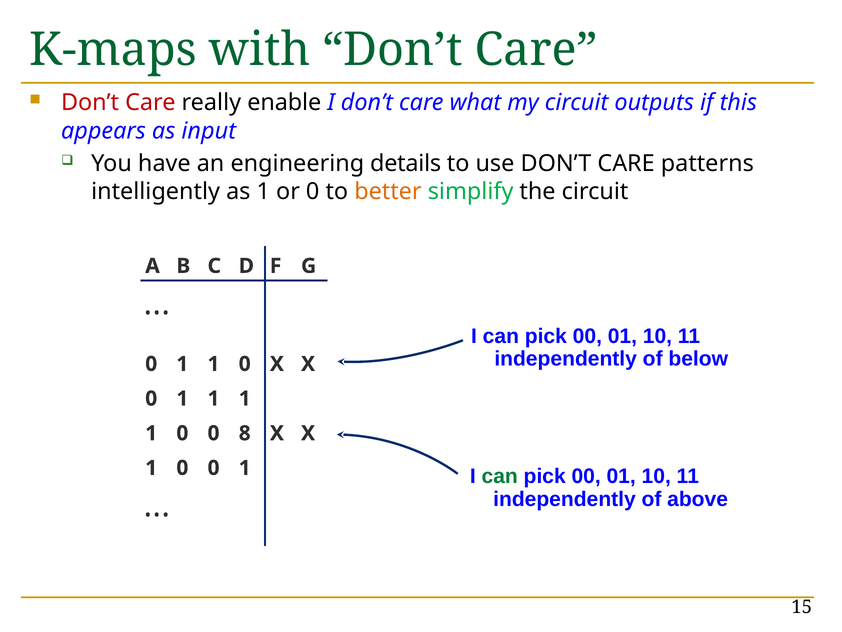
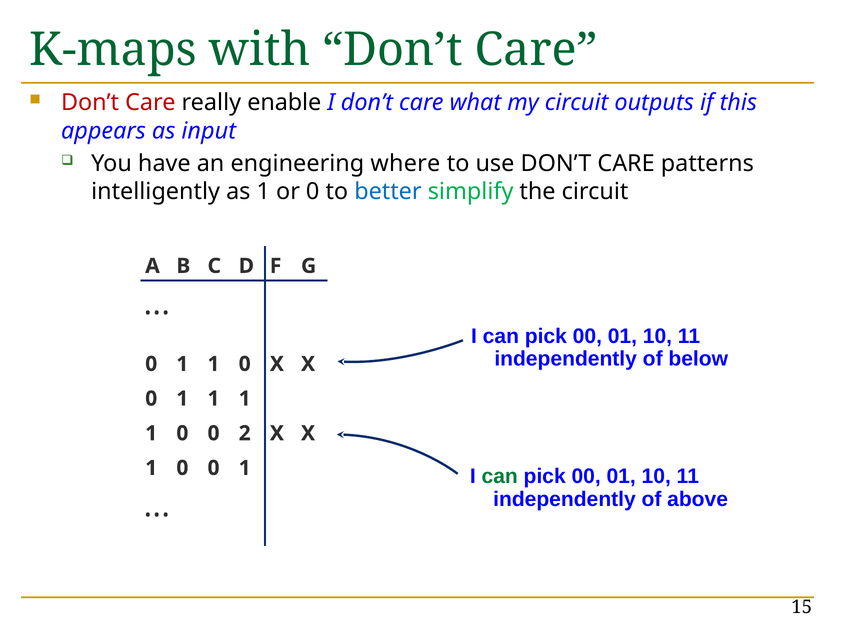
details: details -> where
better colour: orange -> blue
8: 8 -> 2
